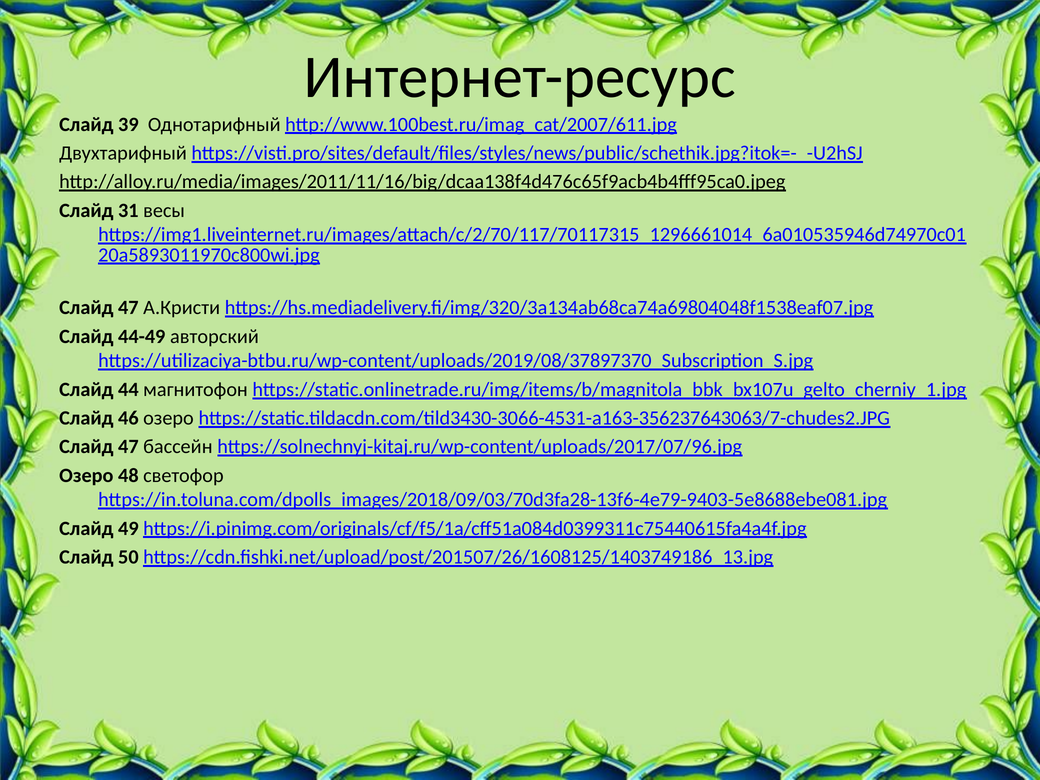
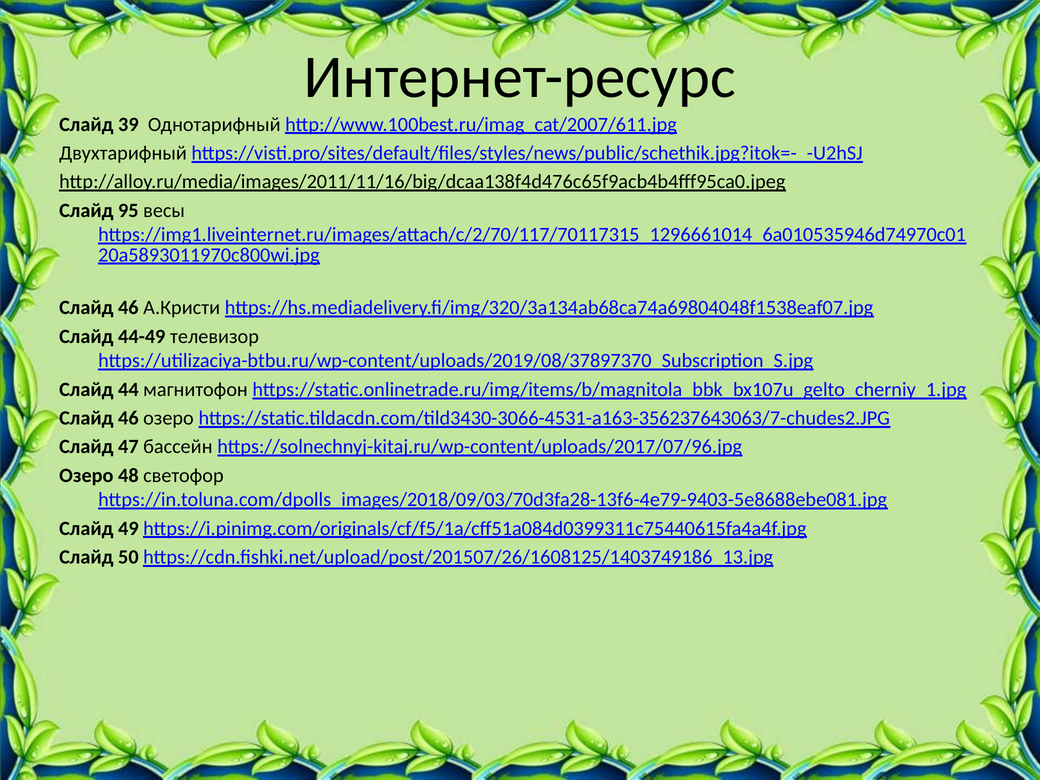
31: 31 -> 95
47 at (128, 308): 47 -> 46
авторский: авторский -> телевизор
